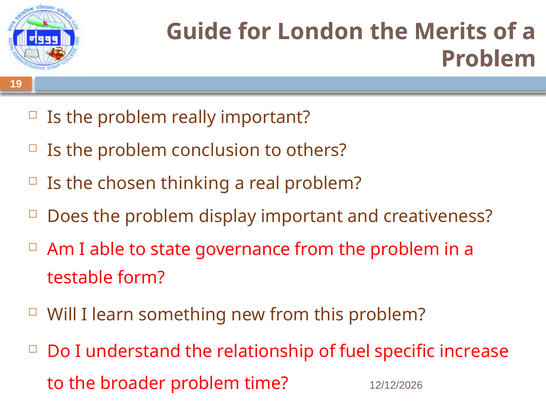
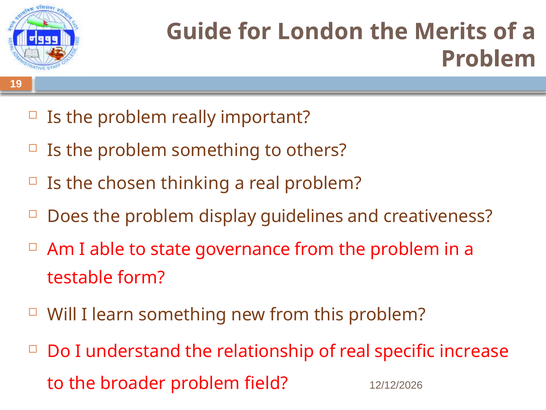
problem conclusion: conclusion -> something
display important: important -> guidelines
of fuel: fuel -> real
time: time -> field
